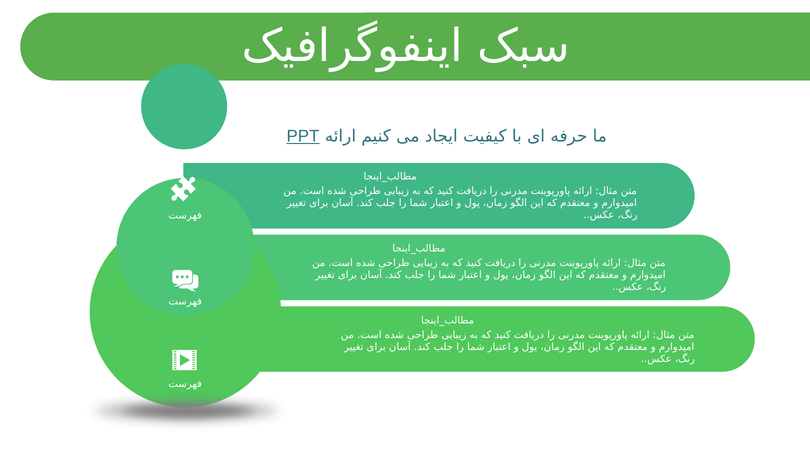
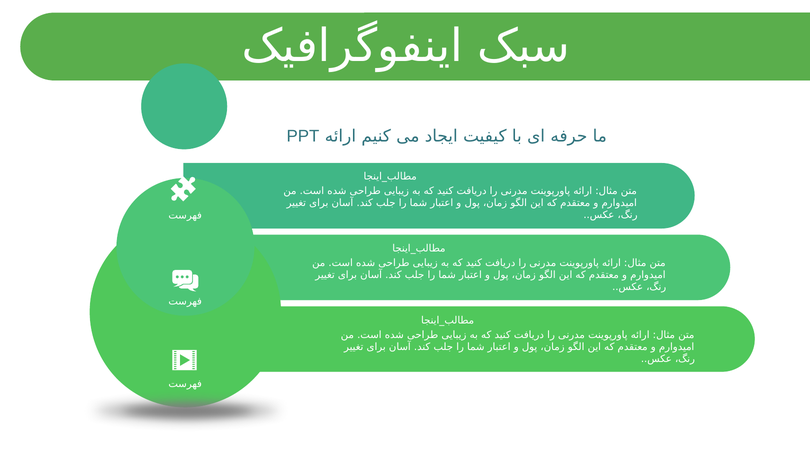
PPT underline: present -> none
